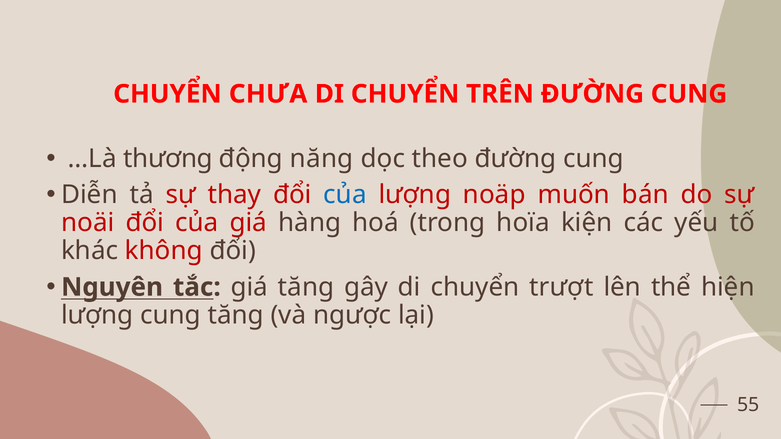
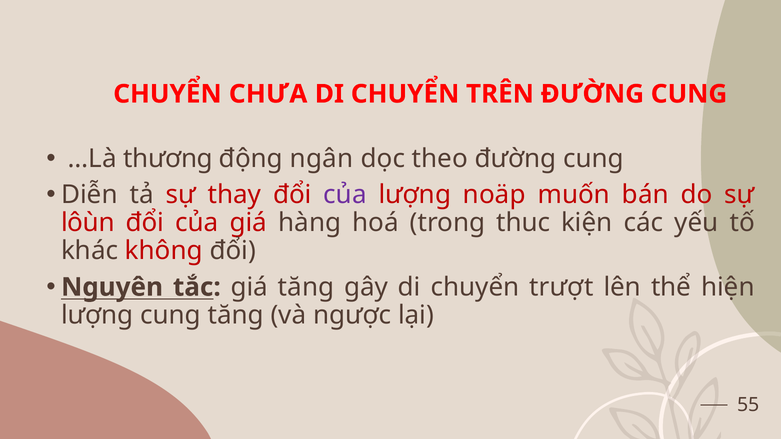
năng: năng -> ngân
của at (345, 195) colour: blue -> purple
noäi: noäi -> lôùn
hoïa: hoïa -> thuc
